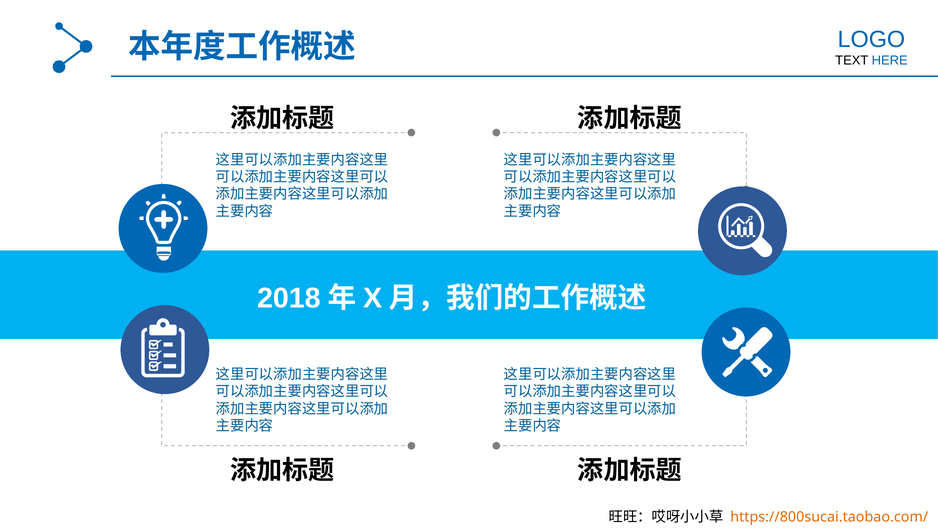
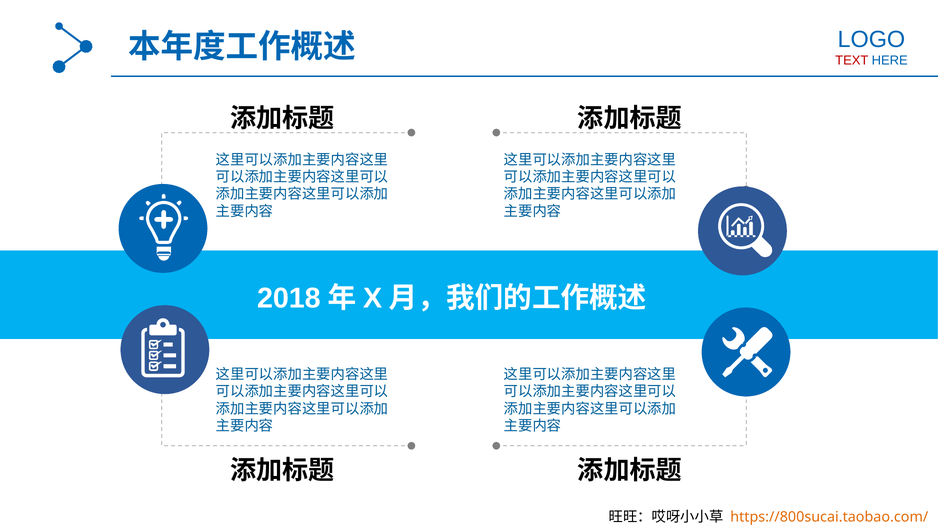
TEXT colour: black -> red
